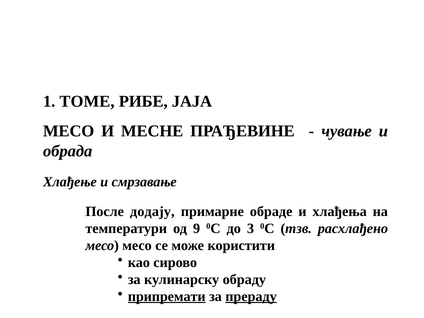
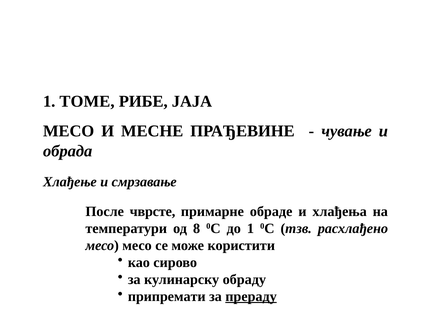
додају: додају -> чврсте
9: 9 -> 8
до 3: 3 -> 1
припремати underline: present -> none
